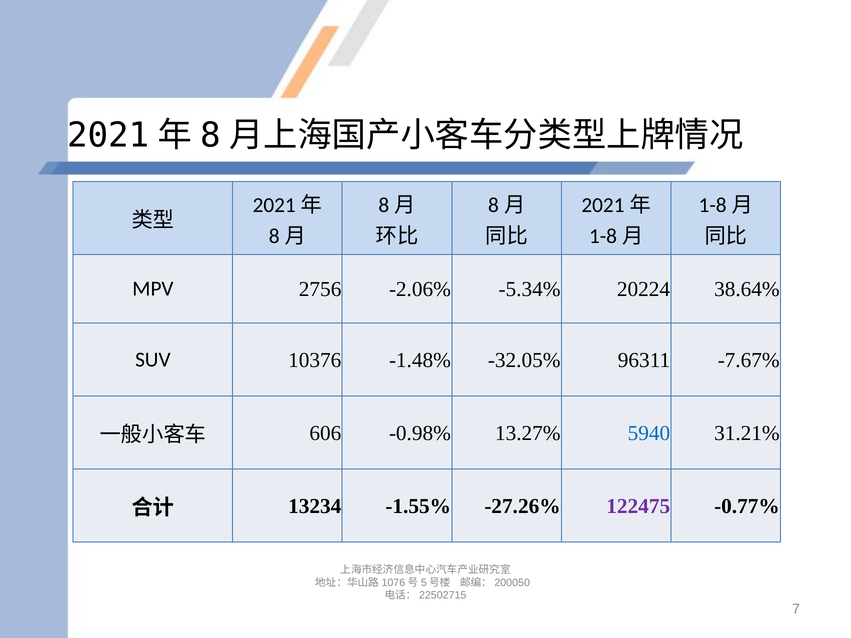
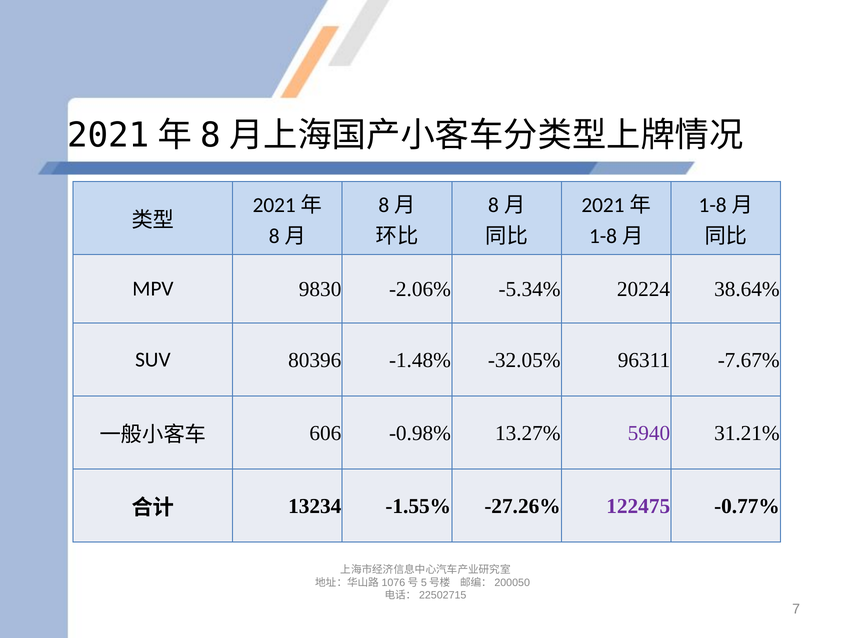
2756: 2756 -> 9830
10376: 10376 -> 80396
5940 colour: blue -> purple
